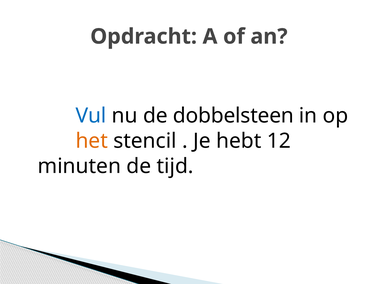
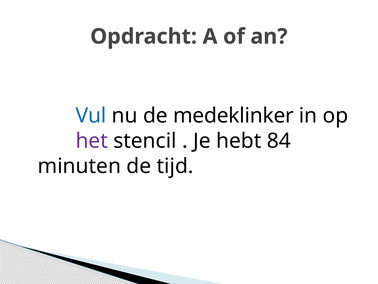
dobbelsteen: dobbelsteen -> medeklinker
het colour: orange -> purple
12: 12 -> 84
